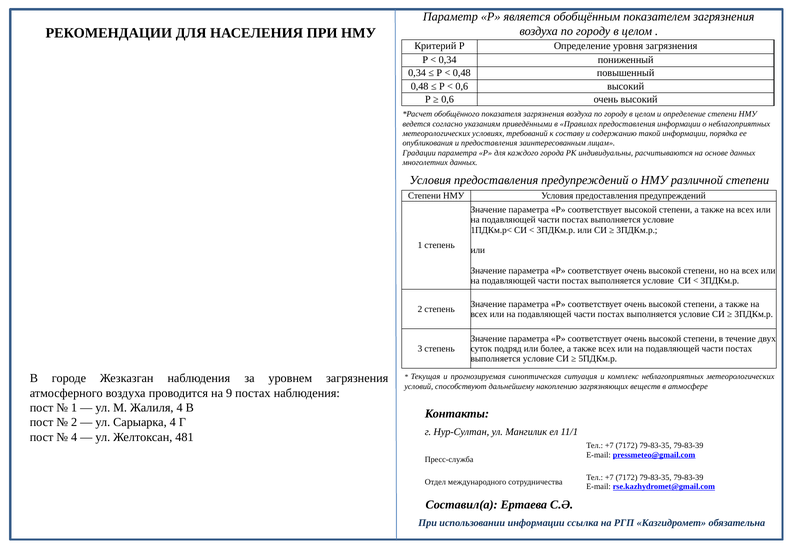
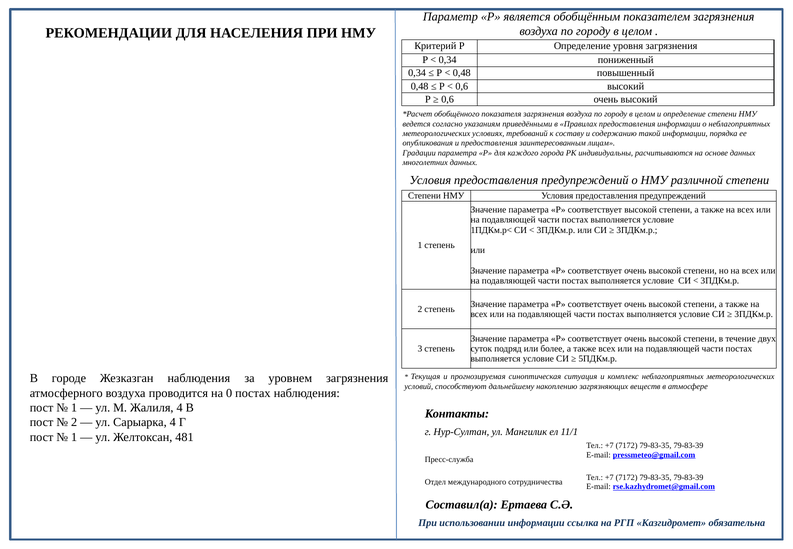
9: 9 -> 0
4 at (74, 437): 4 -> 1
